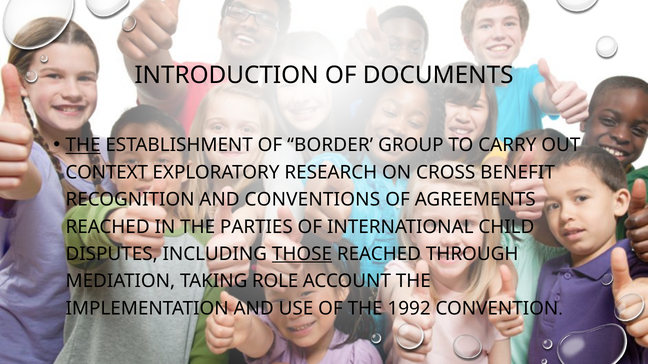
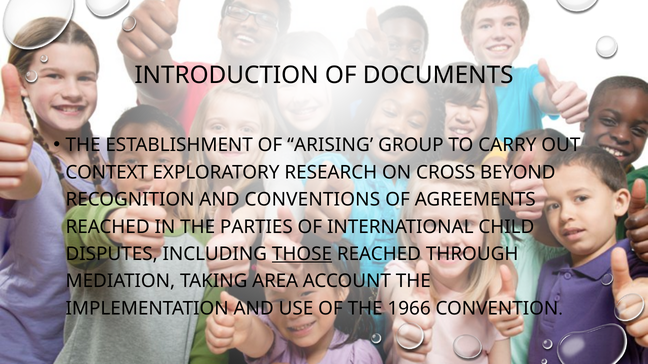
THE at (83, 145) underline: present -> none
BORDER: BORDER -> ARISING
BENEFIT: BENEFIT -> BEYOND
ROLE: ROLE -> AREA
1992: 1992 -> 1966
